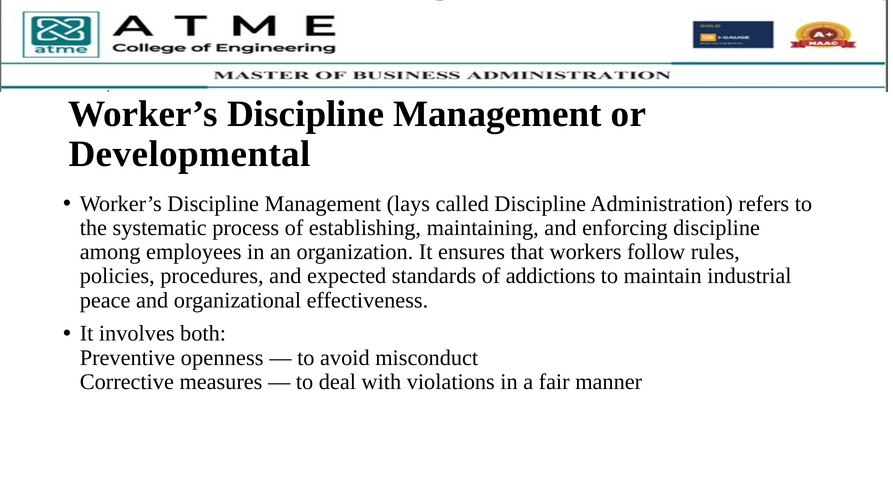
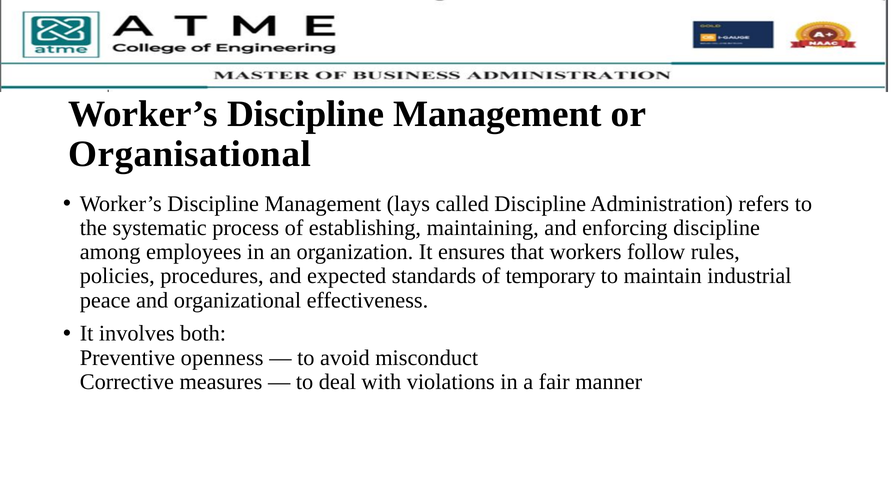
Developmental: Developmental -> Organisational
addictions: addictions -> temporary
